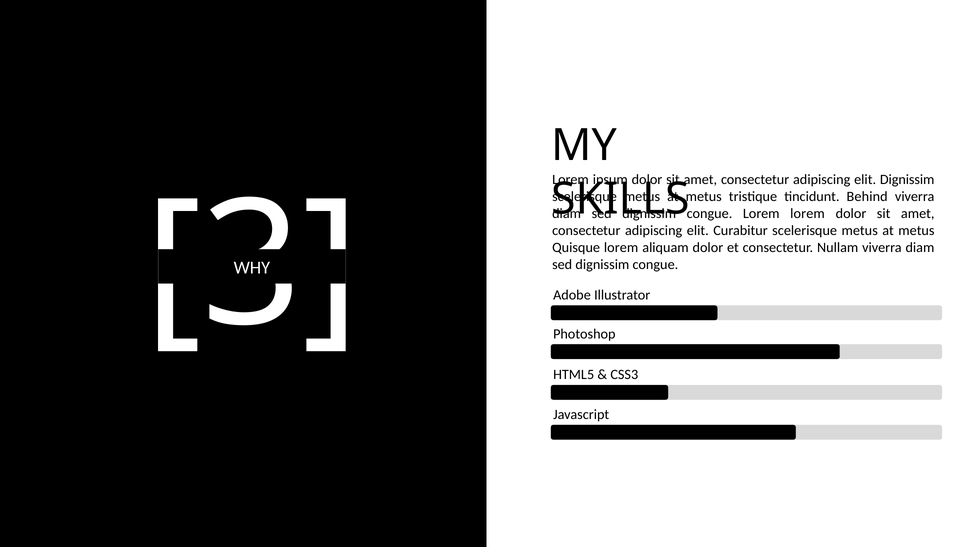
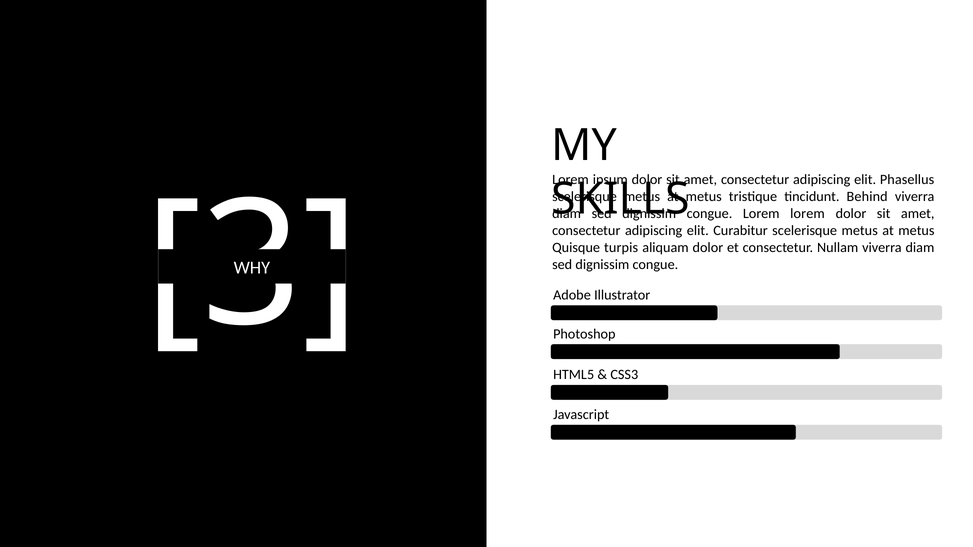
elit Dignissim: Dignissim -> Phasellus
Quisque lorem: lorem -> turpis
